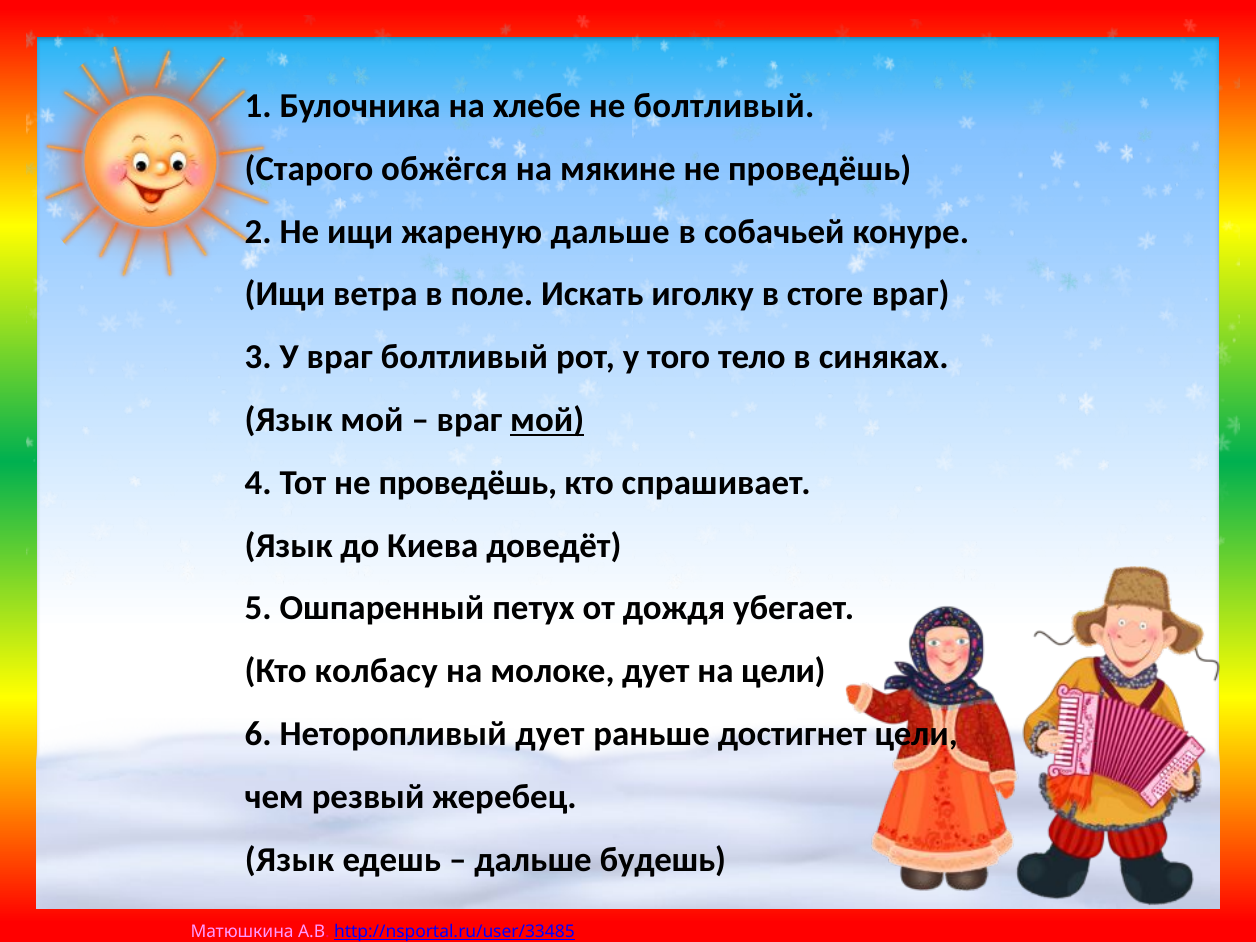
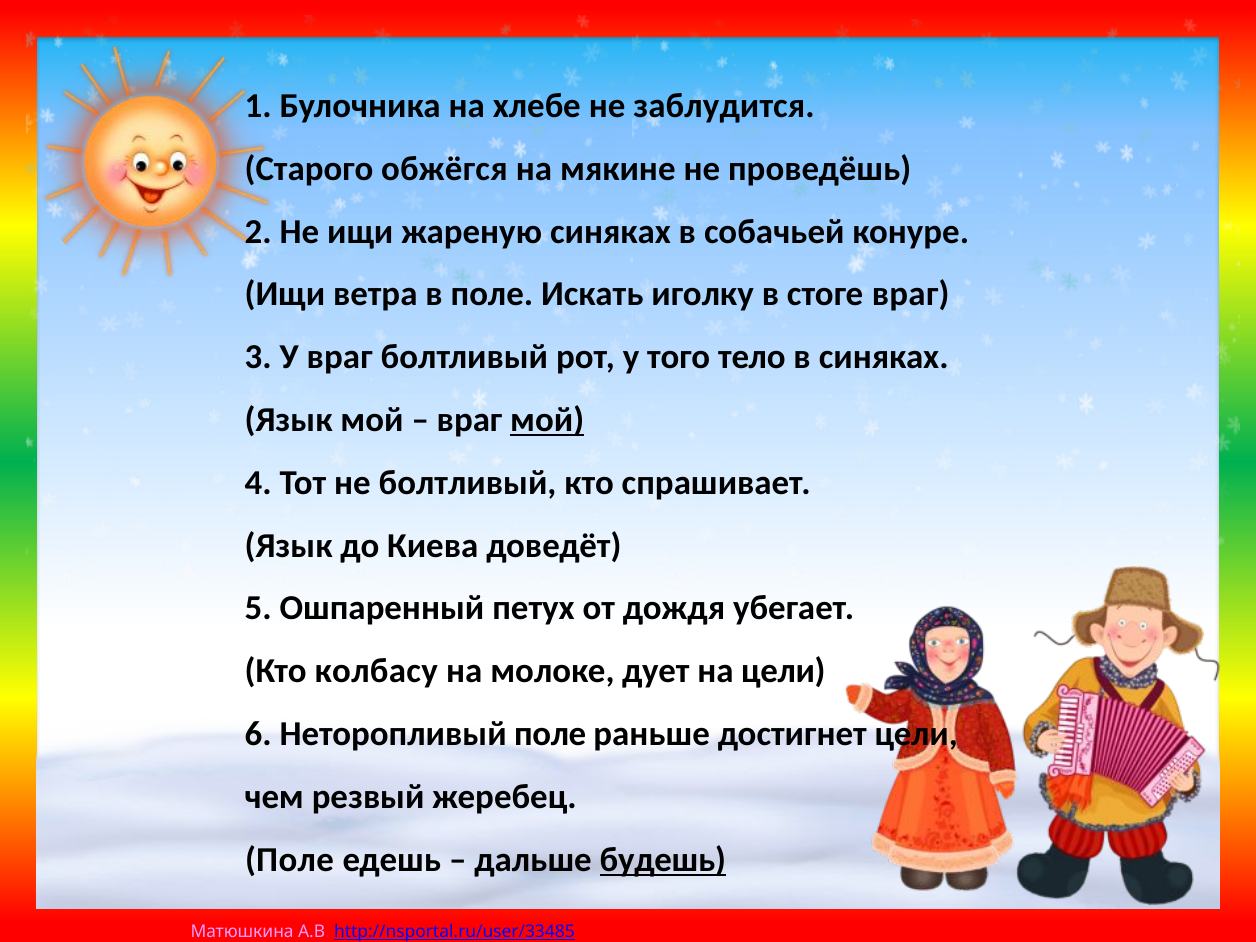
не болтливый: болтливый -> заблудится
жареную дальше: дальше -> синяках
Тот не проведёшь: проведёшь -> болтливый
Неторопливый дует: дует -> поле
Язык at (289, 860): Язык -> Поле
будешь underline: none -> present
